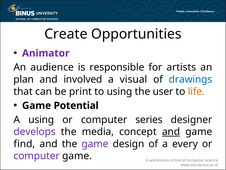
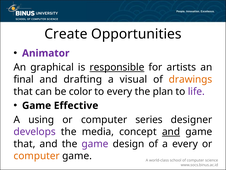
audience: audience -> graphical
responsible underline: none -> present
plan: plan -> final
involved: involved -> drafting
drawings colour: blue -> orange
print: print -> color
to using: using -> every
user: user -> plan
life colour: orange -> purple
Potential: Potential -> Effective
find at (24, 143): find -> that
computer at (37, 156) colour: purple -> orange
